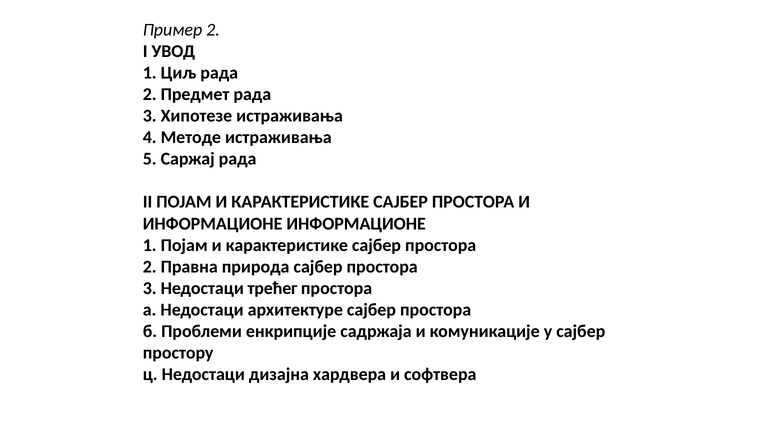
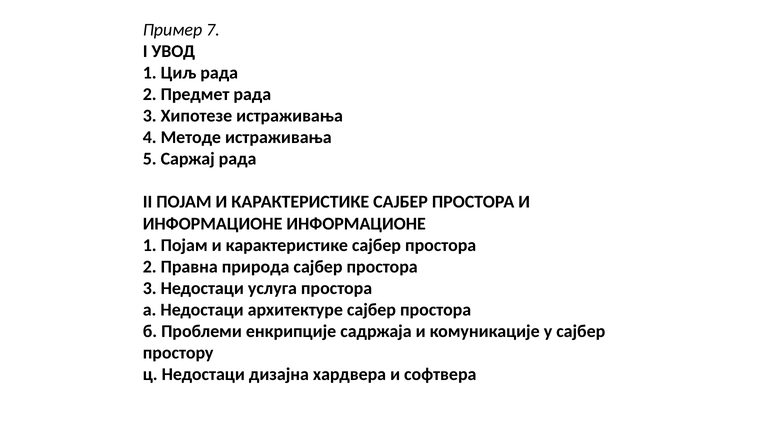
Пример 2: 2 -> 7
трећег: трећег -> услуга
